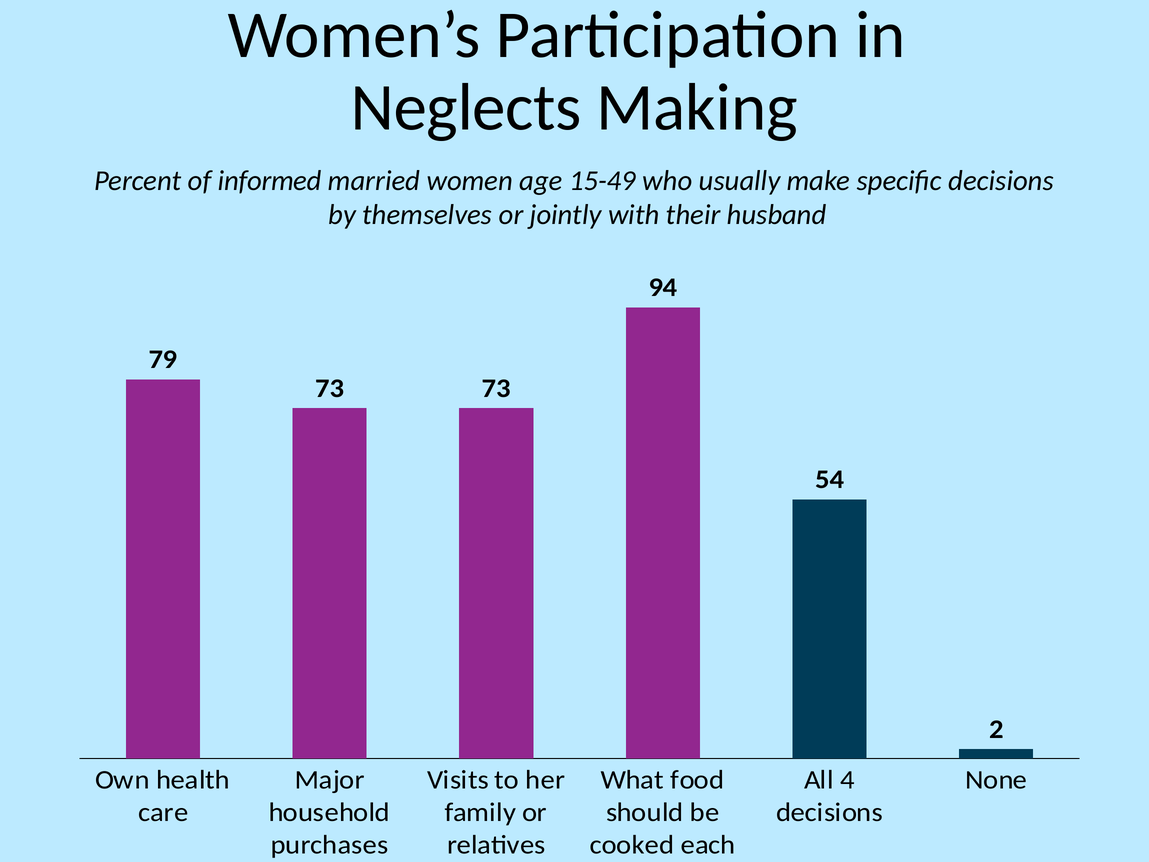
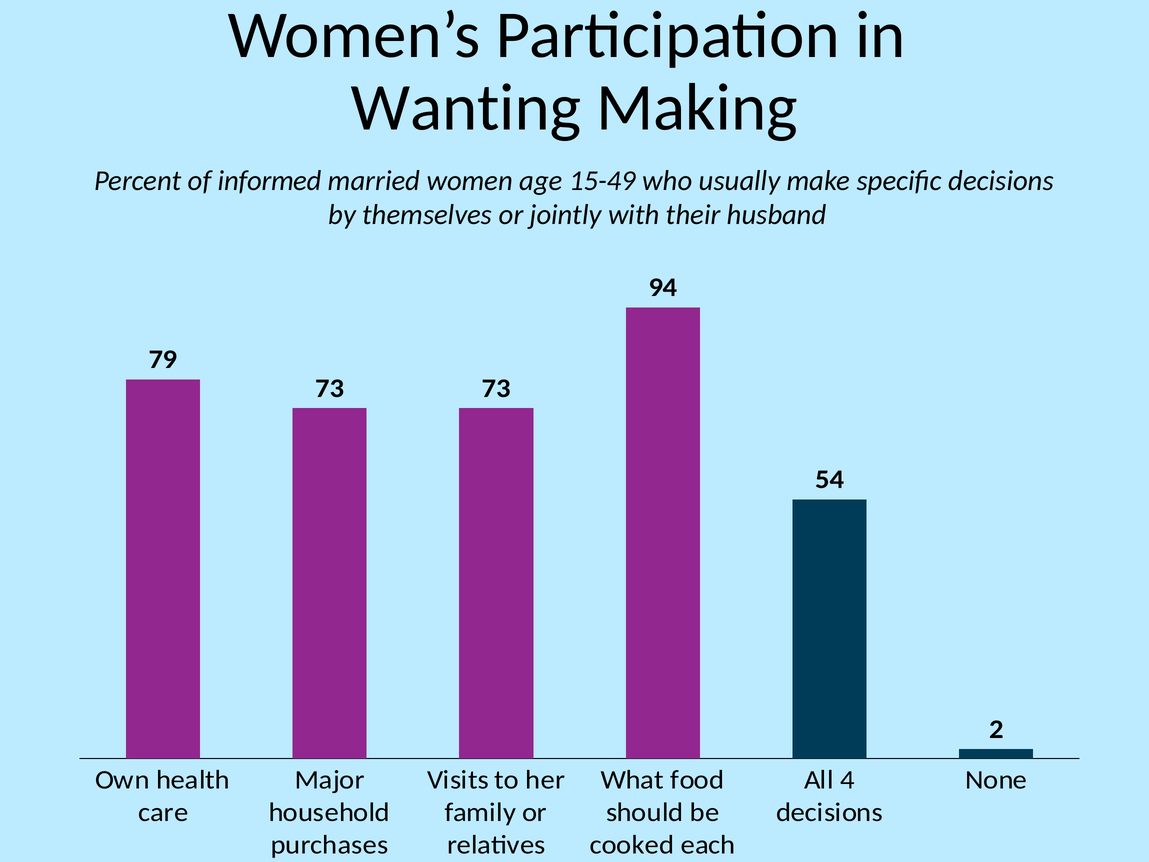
Neglects: Neglects -> Wanting
